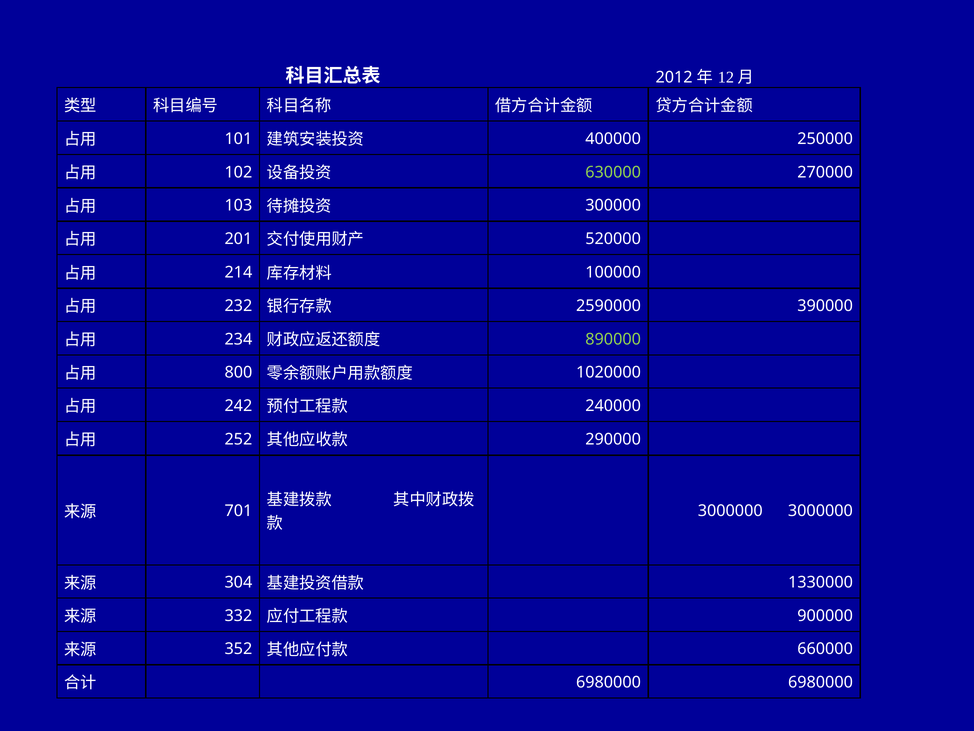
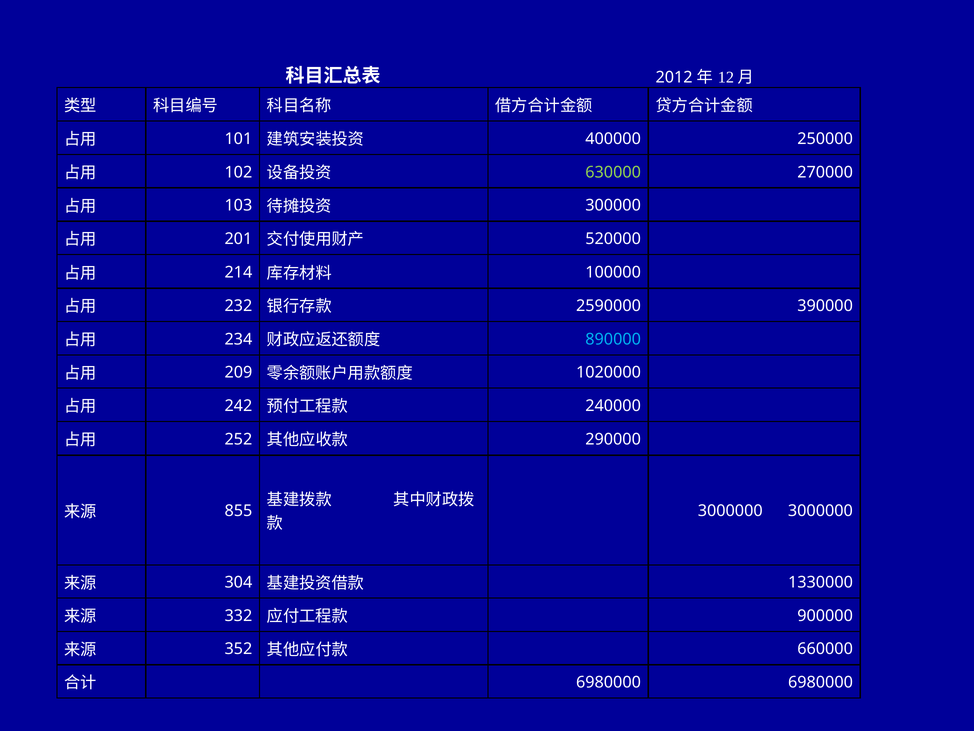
890000 colour: light green -> light blue
800: 800 -> 209
701: 701 -> 855
